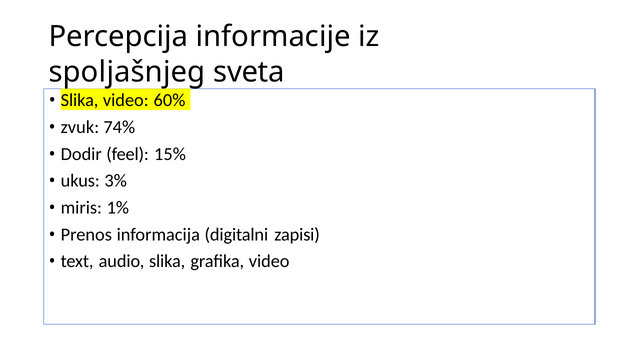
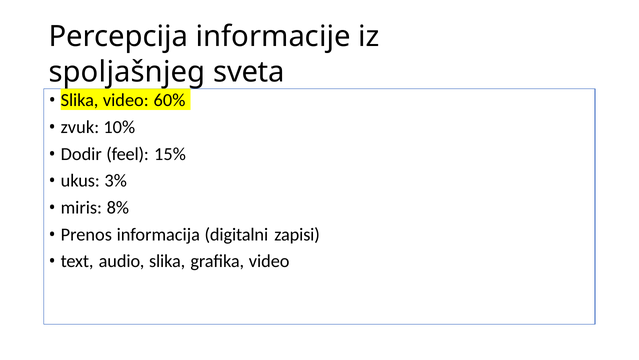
74%: 74% -> 10%
1%: 1% -> 8%
